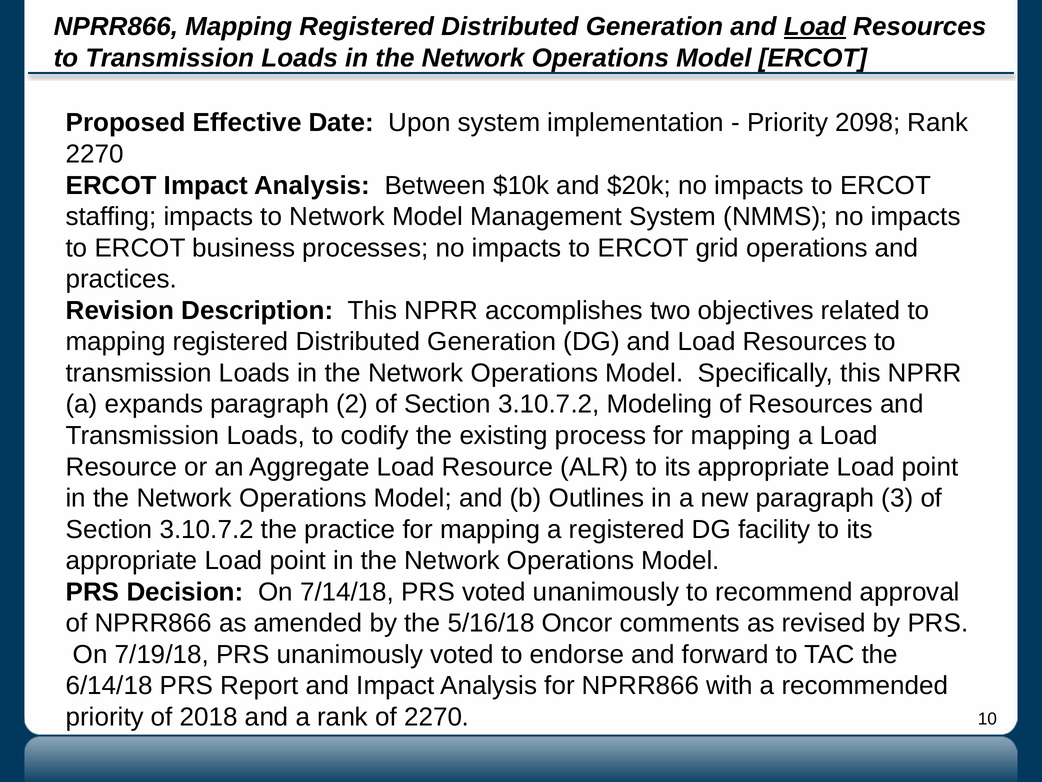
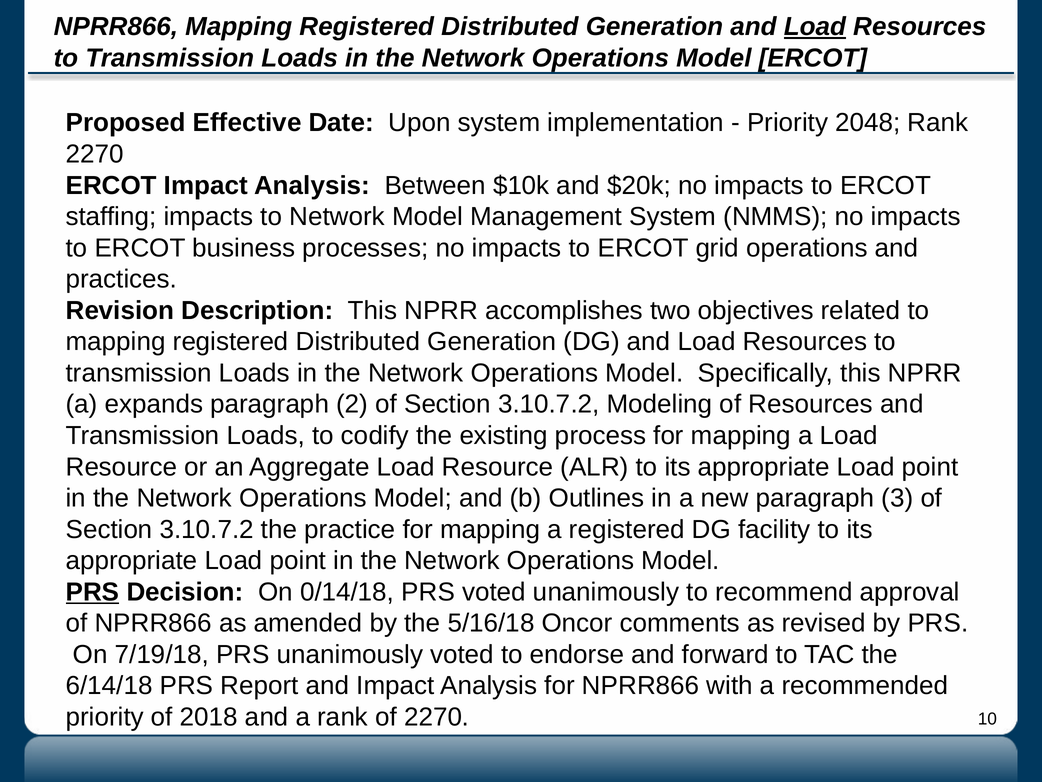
2098: 2098 -> 2048
PRS at (93, 592) underline: none -> present
7/14/18: 7/14/18 -> 0/14/18
